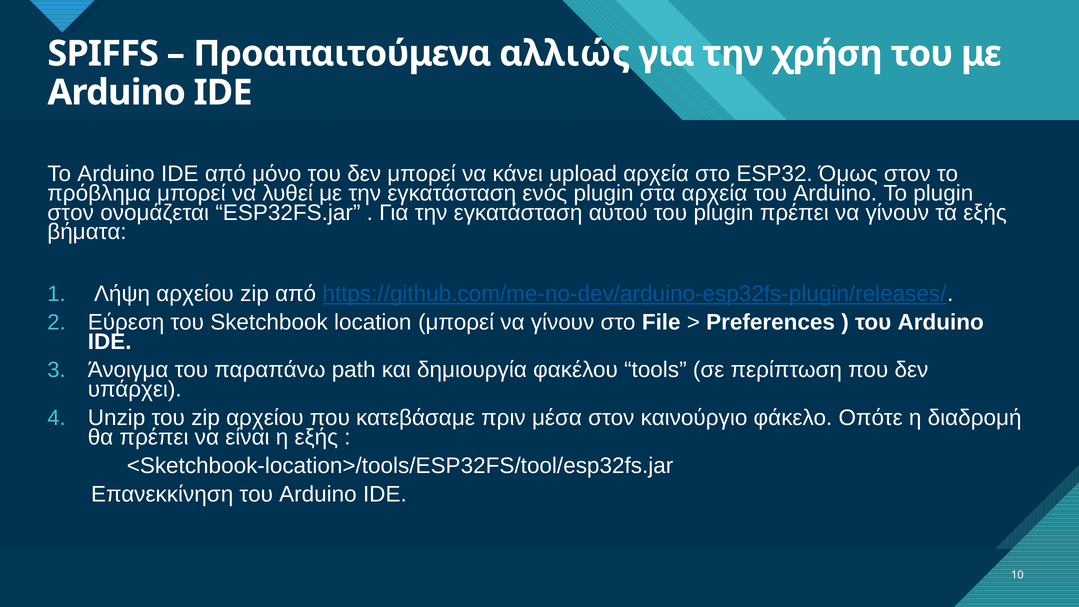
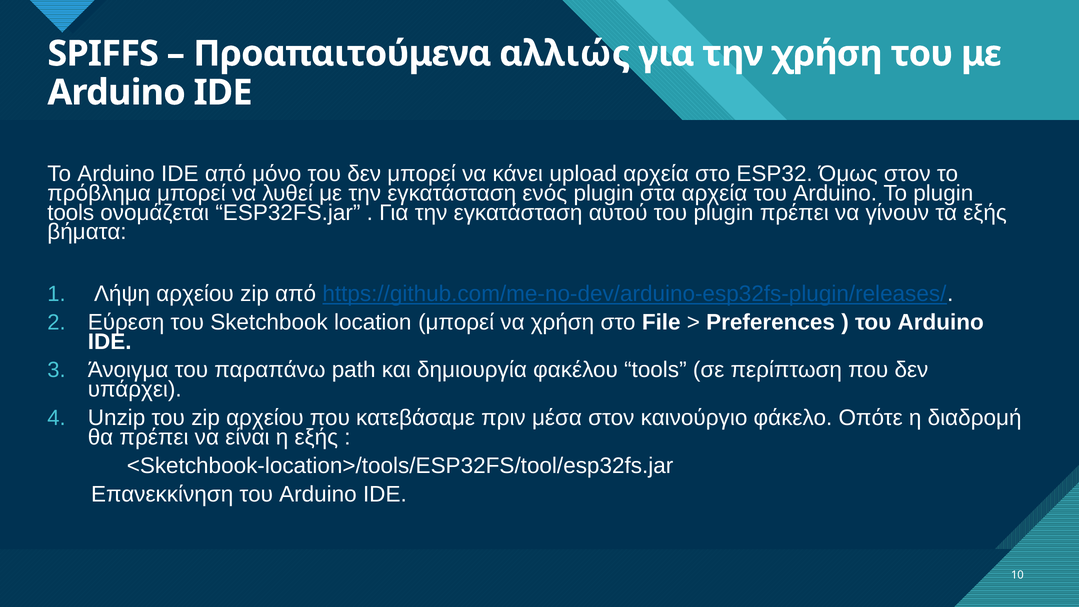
στον at (71, 213): στον -> tools
μπορεί να γίνουν: γίνουν -> χρήση
